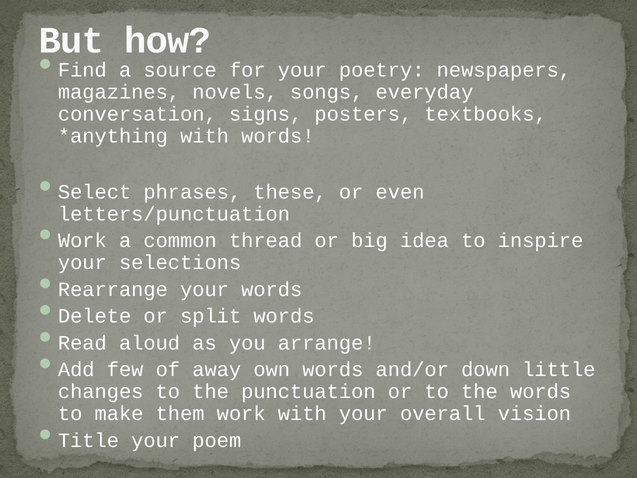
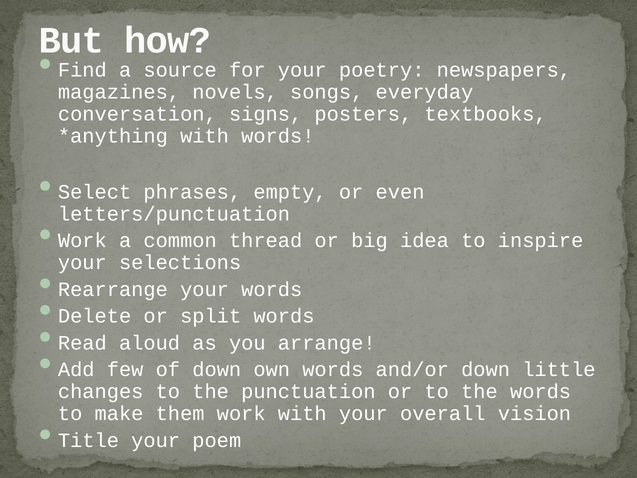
these: these -> empty
of away: away -> down
